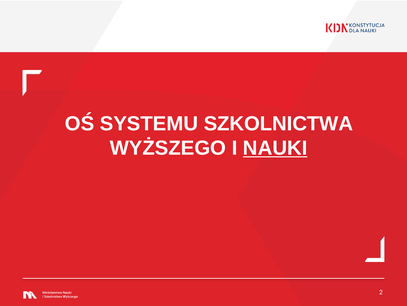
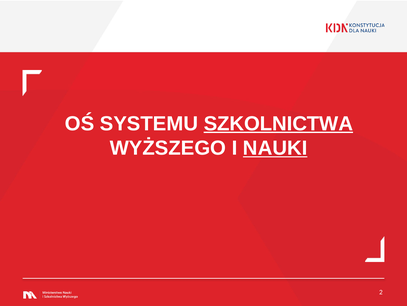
SZKOLNICTWA underline: none -> present
